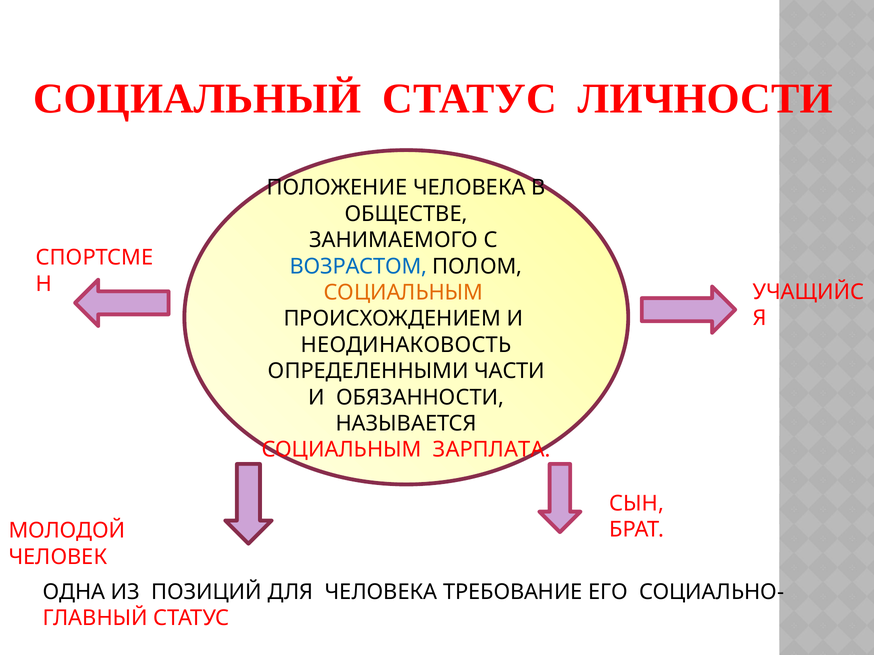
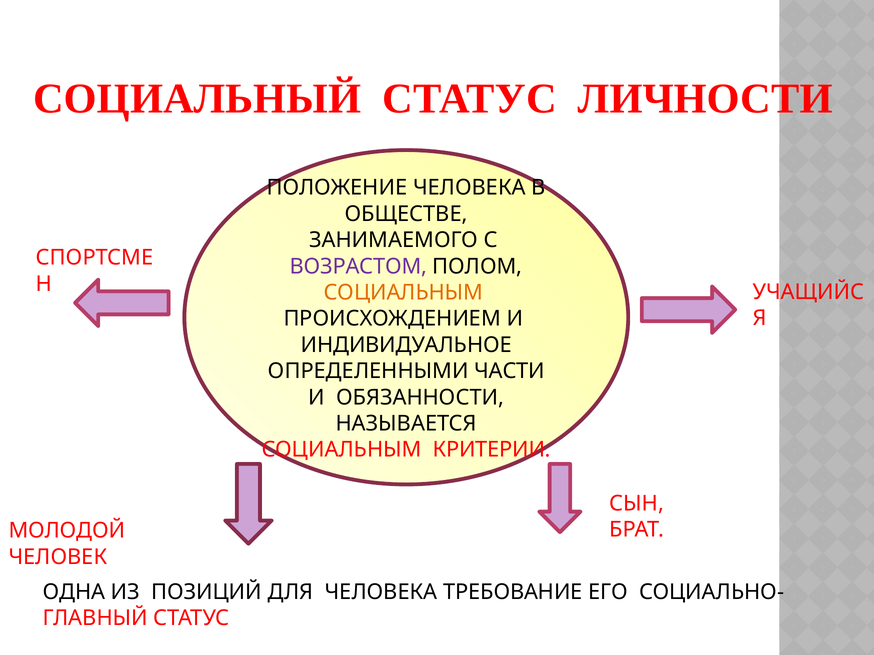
ВОЗРАСТОМ colour: blue -> purple
НЕОДИНАКОВОСТЬ: НЕОДИНАКОВОСТЬ -> ИНДИВИДУАЛЬНОЕ
ЗАРПЛАТА: ЗАРПЛАТА -> КРИТЕРИИ
